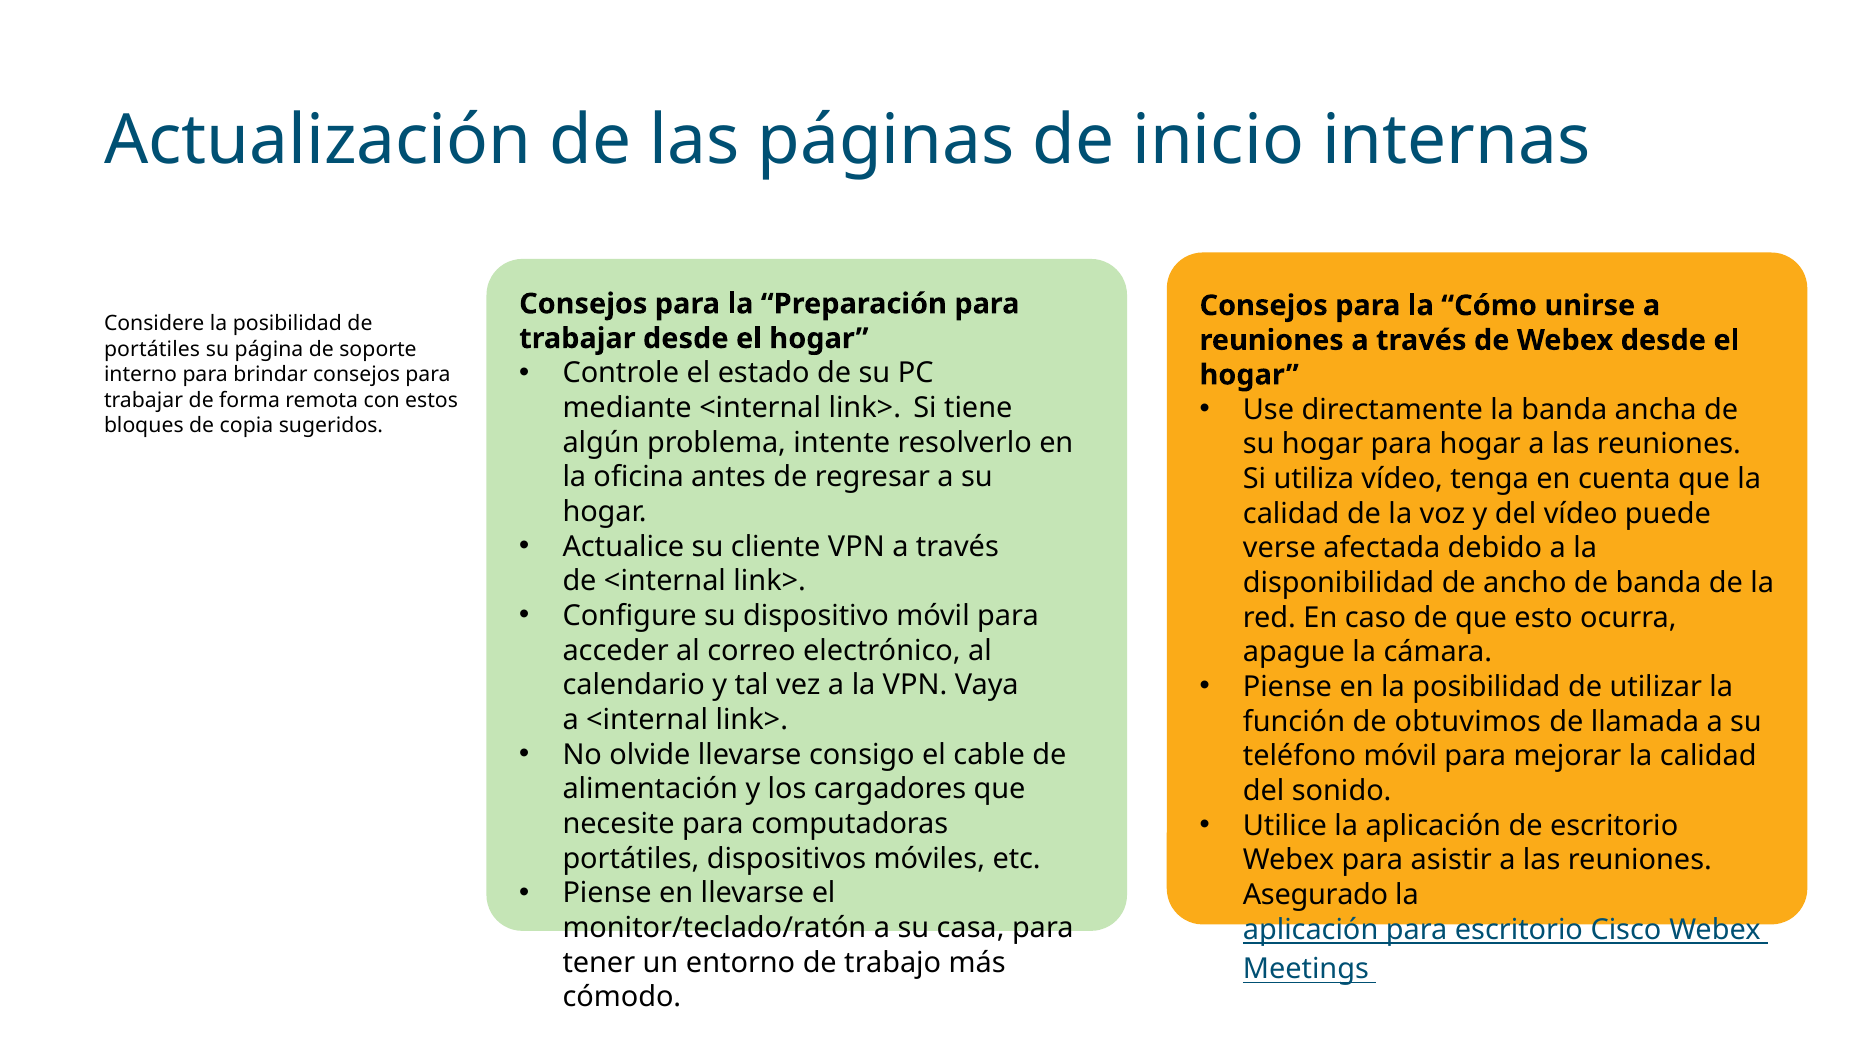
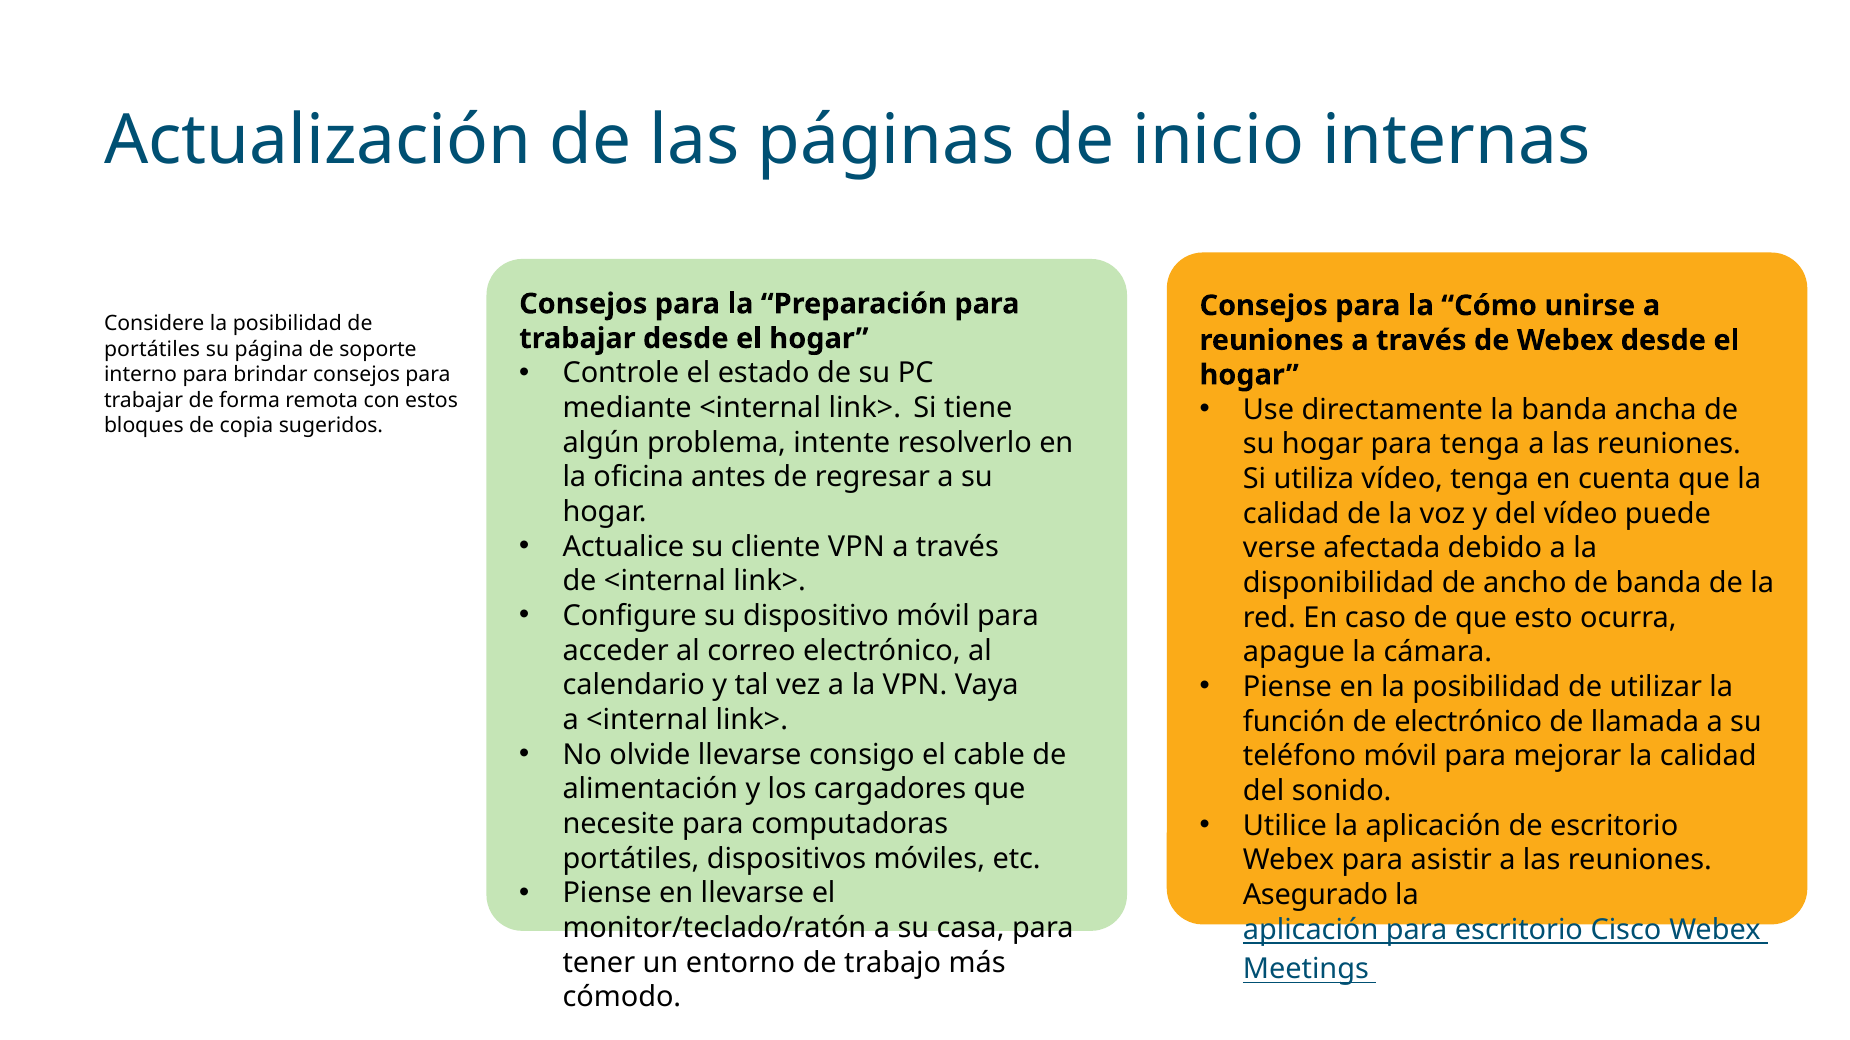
para hogar: hogar -> tenga
de obtuvimos: obtuvimos -> electrónico
